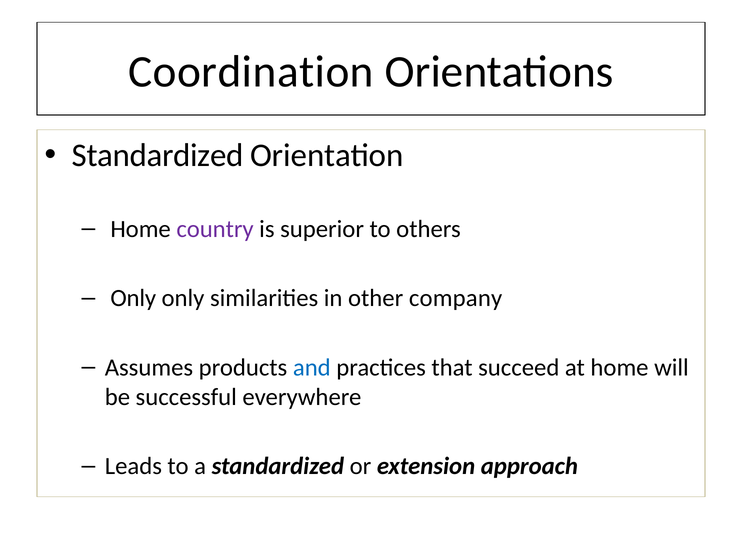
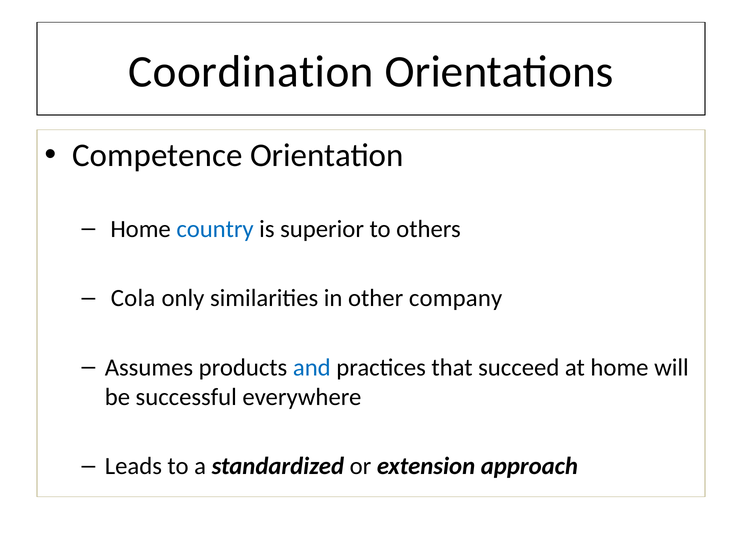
Standardized at (158, 156): Standardized -> Competence
country colour: purple -> blue
Only at (133, 299): Only -> Cola
